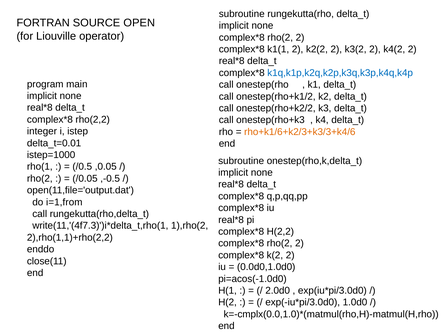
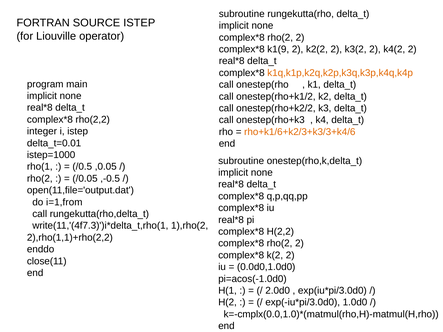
SOURCE OPEN: OPEN -> ISTEP
k1(1: k1(1 -> k1(9
k1q,k1p,k2q,k2p,k3q,k3p,k4q,k4p colour: blue -> orange
